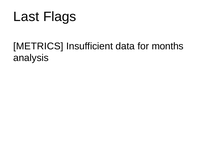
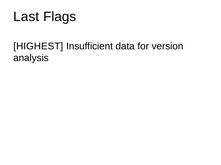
METRICS: METRICS -> HIGHEST
months: months -> version
